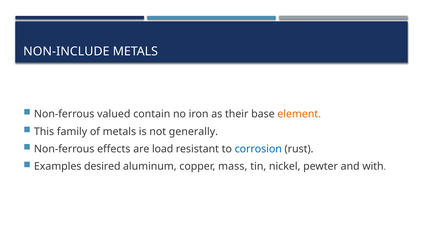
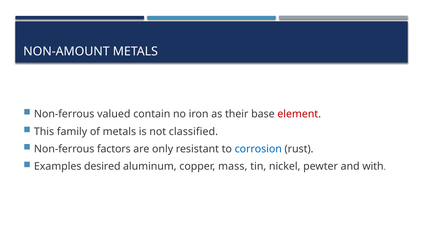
NON-INCLUDE: NON-INCLUDE -> NON-AMOUNT
element colour: orange -> red
generally: generally -> classified
effects: effects -> factors
load: load -> only
